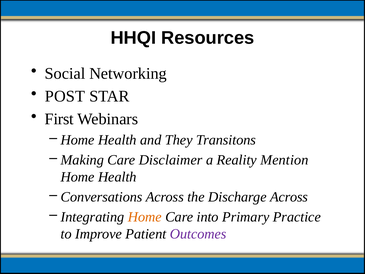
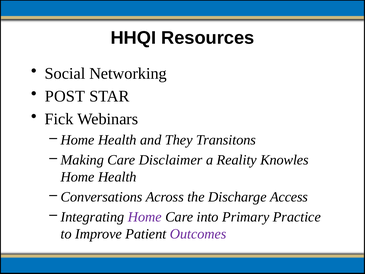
First: First -> Fick
Mention: Mention -> Knowles
Discharge Across: Across -> Access
Home at (145, 217) colour: orange -> purple
